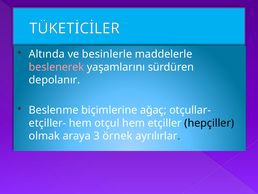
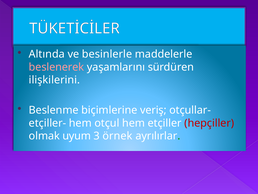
depolanır: depolanır -> ilişkilerini
ağaç: ağaç -> veriş
hepçiller colour: black -> red
araya: araya -> uyum
